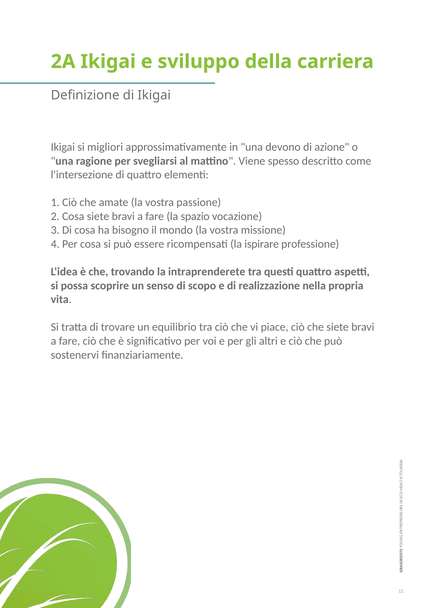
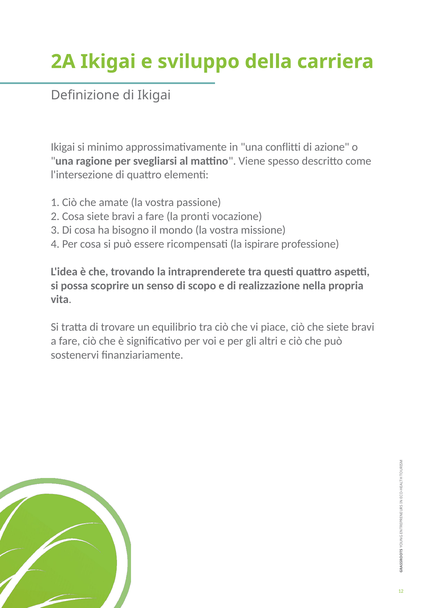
migliori: migliori -> minimo
devono: devono -> conflitti
spazio: spazio -> pronti
